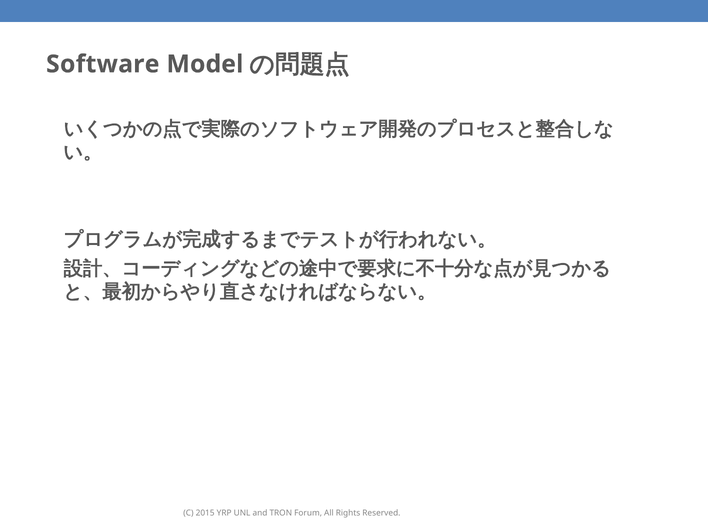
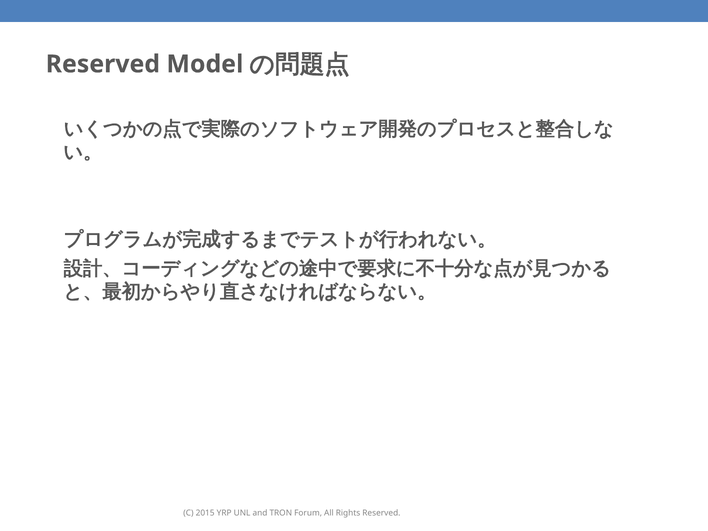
Software at (103, 64): Software -> Reserved
